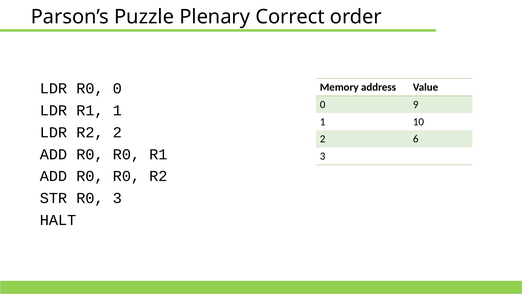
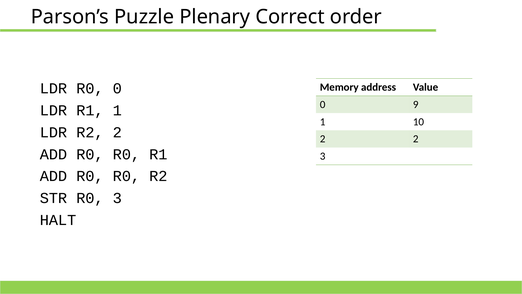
2 6: 6 -> 2
